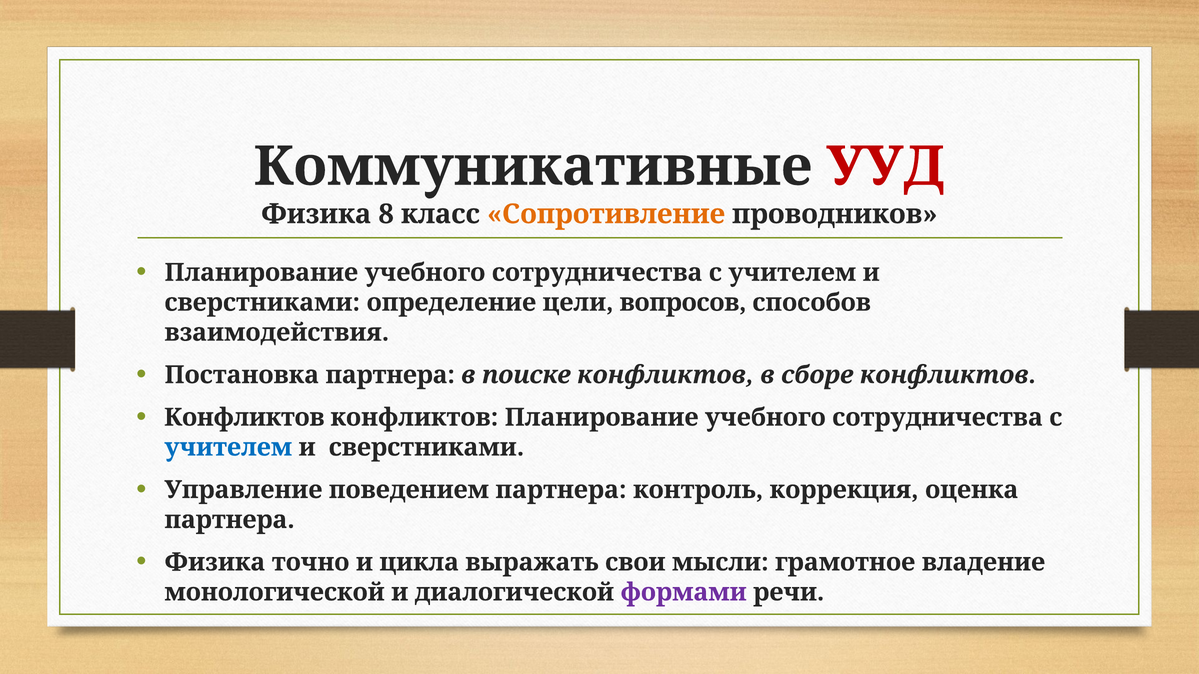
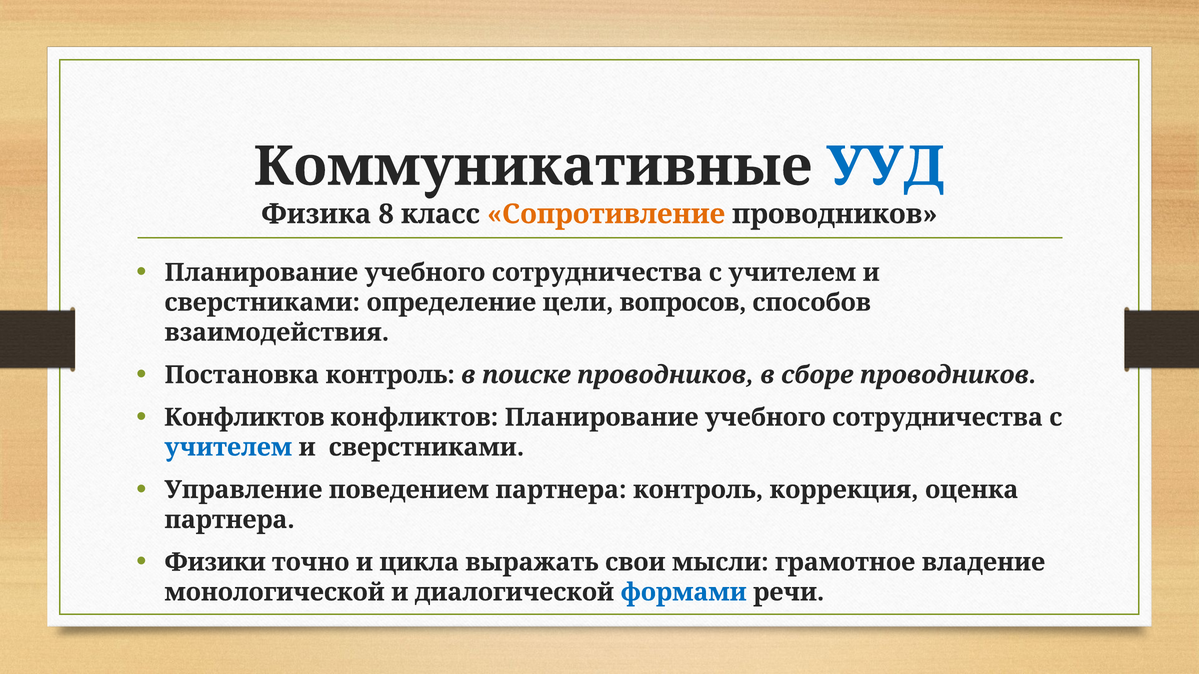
УУД colour: red -> blue
Постановка партнера: партнера -> контроль
поиске конфликтов: конфликтов -> проводников
сборе конфликтов: конфликтов -> проводников
Физика at (215, 563): Физика -> Физики
формами colour: purple -> blue
